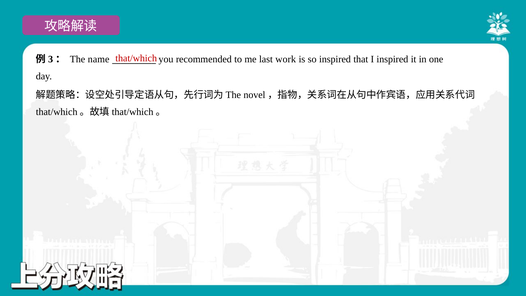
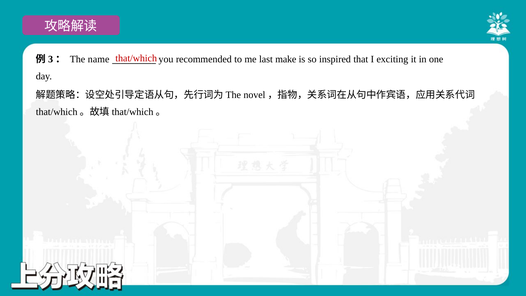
work: work -> make
I inspired: inspired -> exciting
